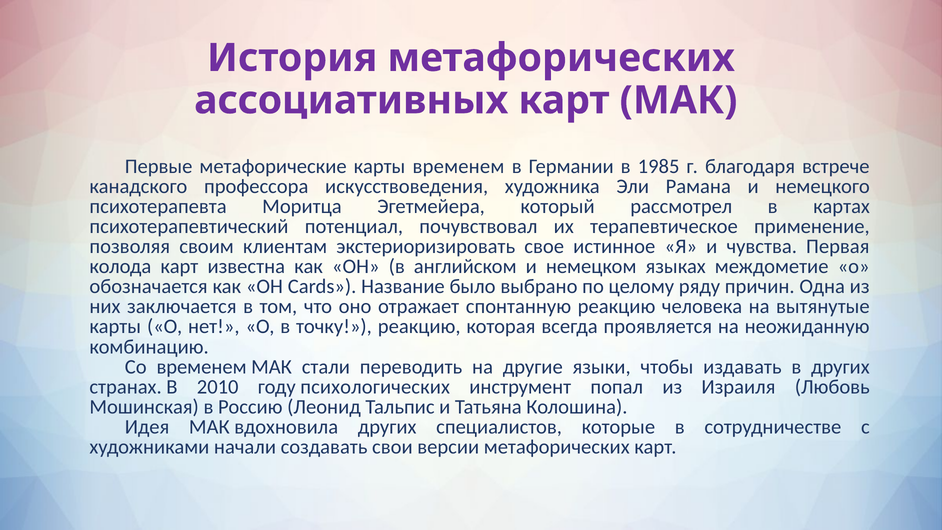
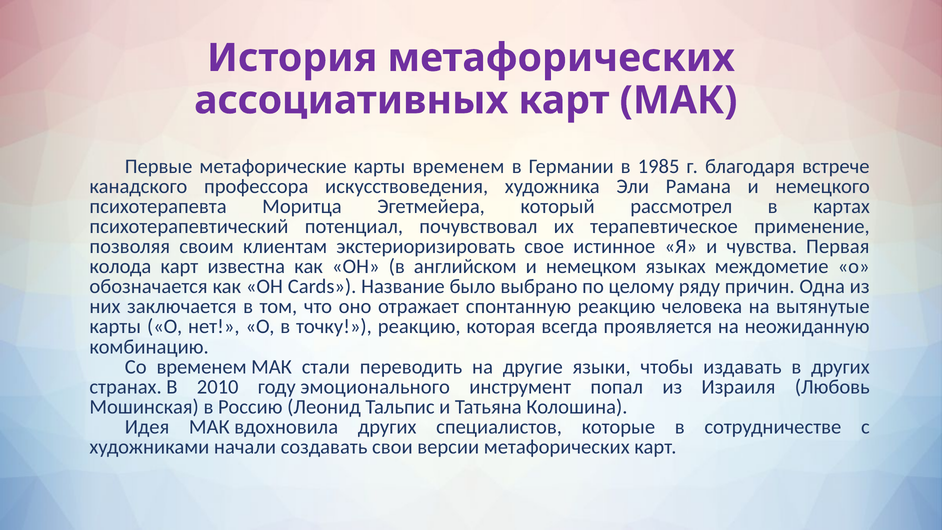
психологических: психологических -> эмоционального
